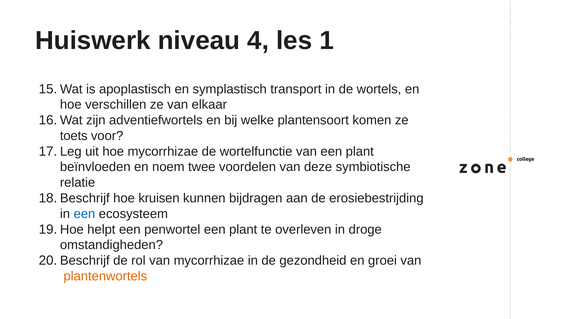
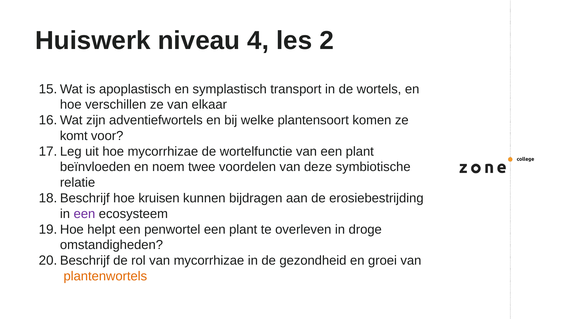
1: 1 -> 2
toets: toets -> komt
een at (84, 214) colour: blue -> purple
